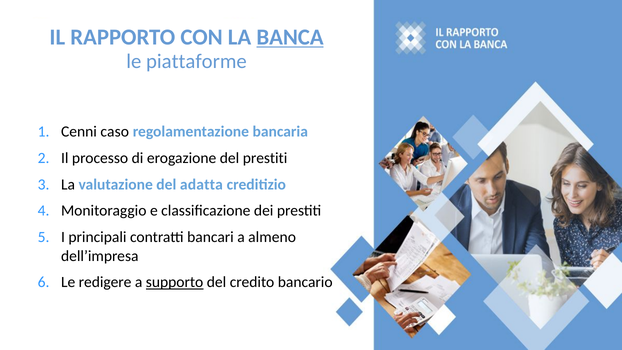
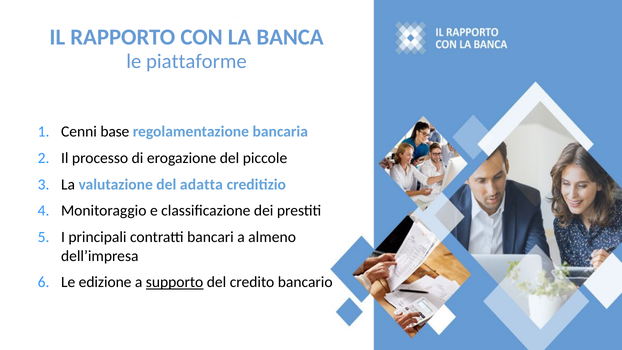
BANCA underline: present -> none
caso: caso -> base
del prestiti: prestiti -> piccole
redigere: redigere -> edizione
